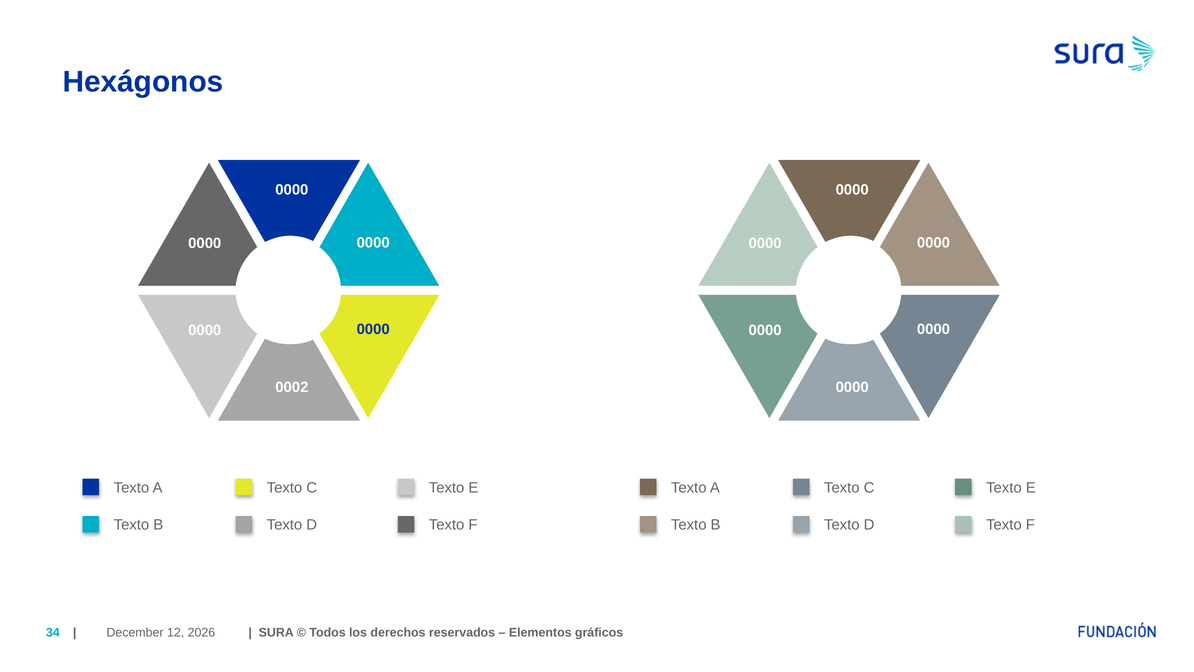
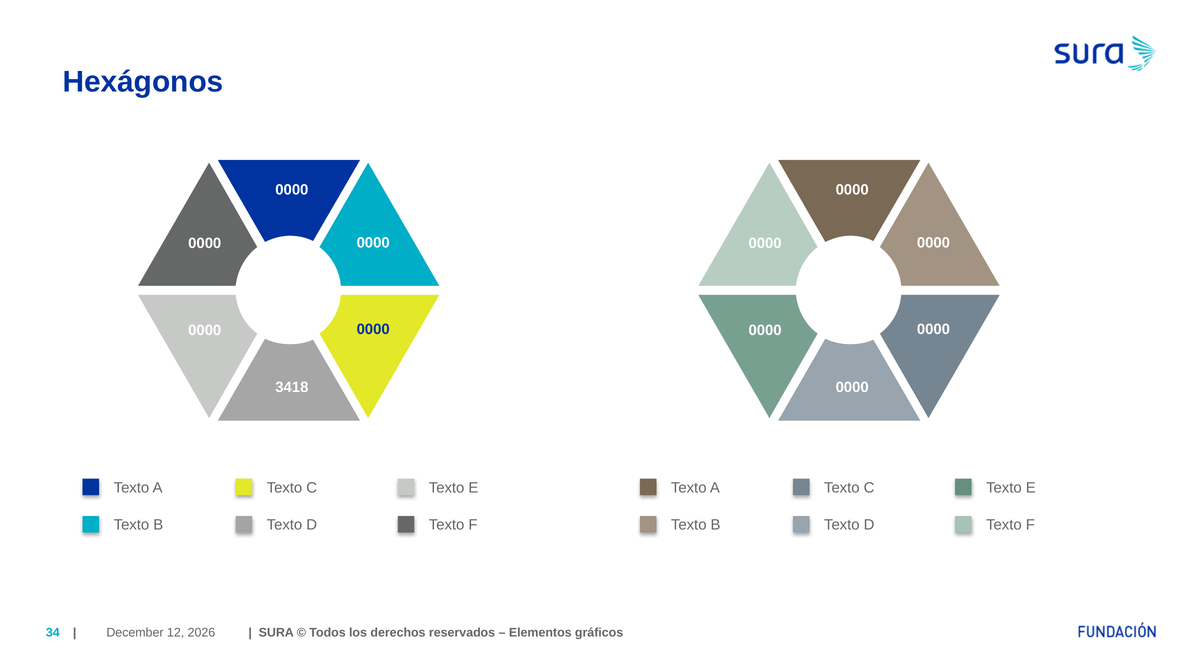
0002: 0002 -> 3418
